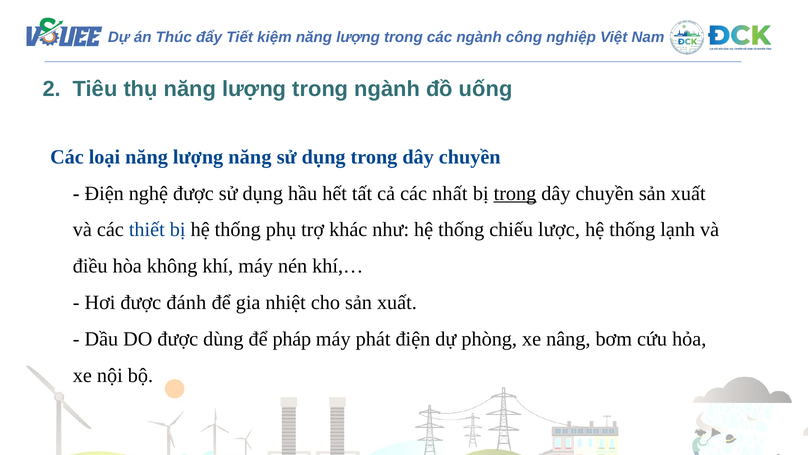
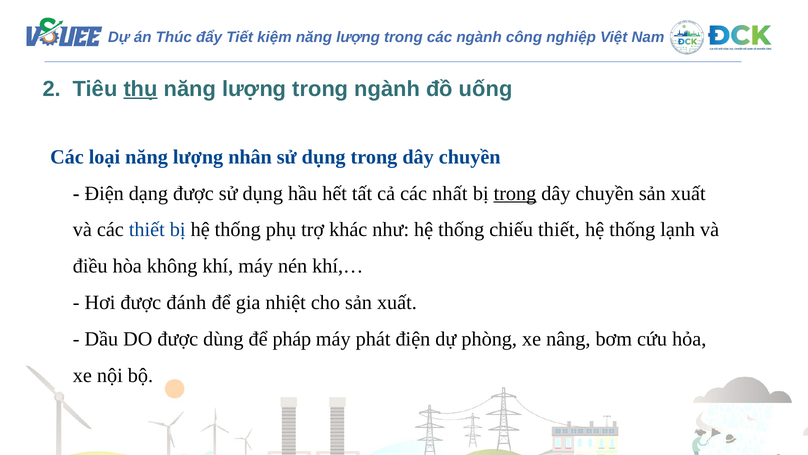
thụ underline: none -> present
lượng năng: năng -> nhân
nghệ: nghệ -> dạng
chiếu lược: lược -> thiết
